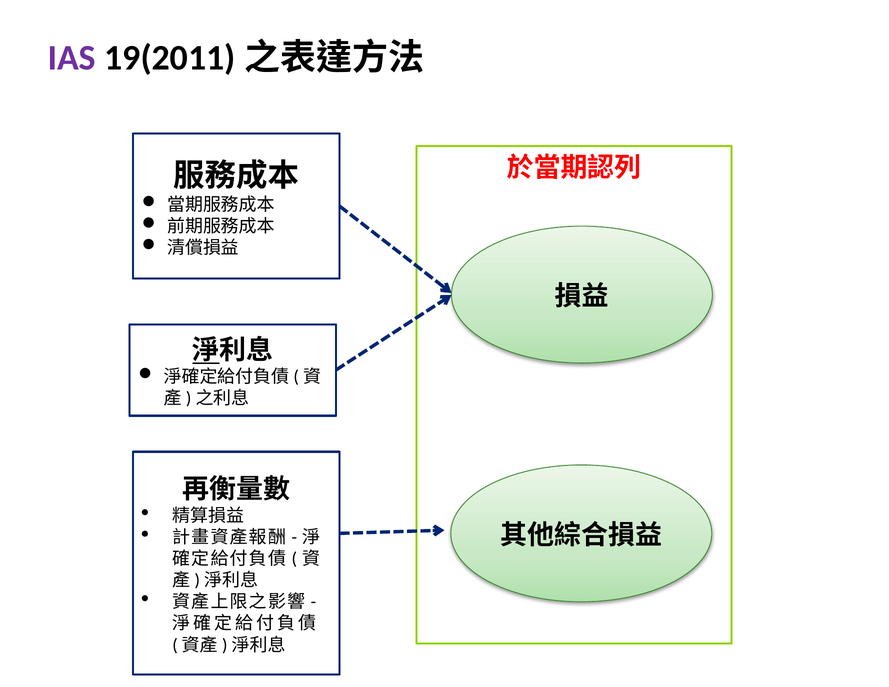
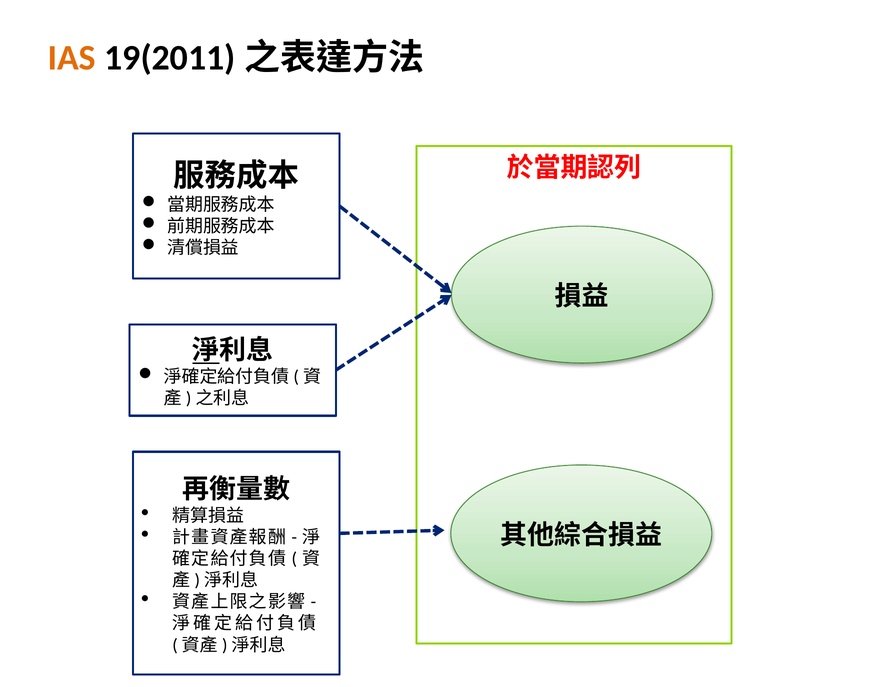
IAS colour: purple -> orange
